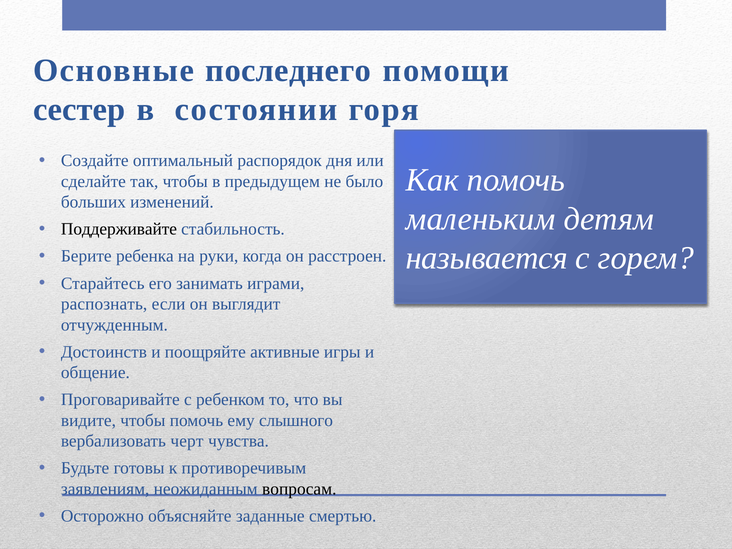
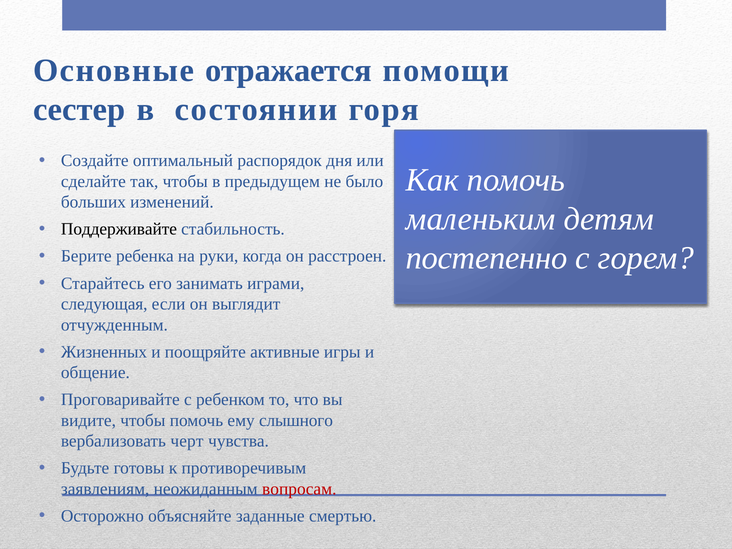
последнего: последнего -> отражается
называется: называется -> постепенно
распознать: распознать -> следующая
Достоинств: Достоинств -> Жизненных
вопросам colour: black -> red
